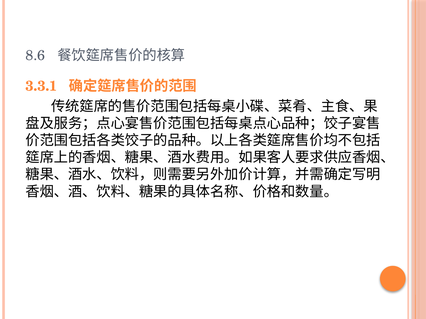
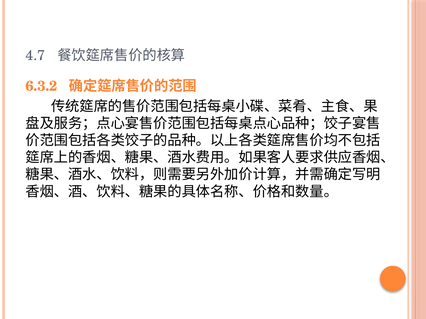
8.6: 8.6 -> 4.7
3.3.1: 3.3.1 -> 6.3.2
